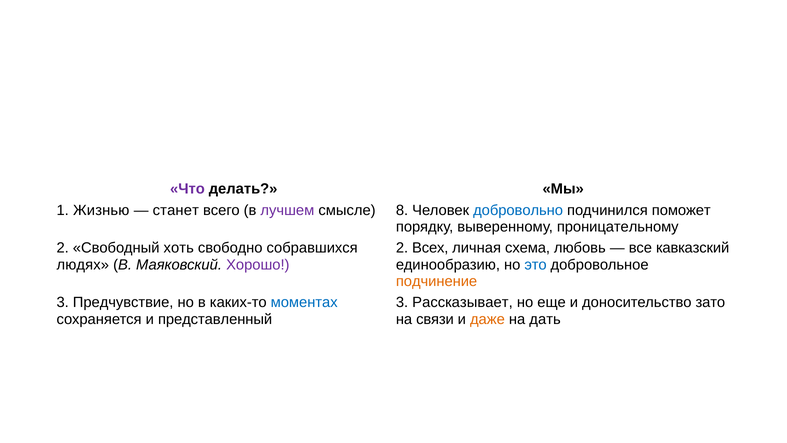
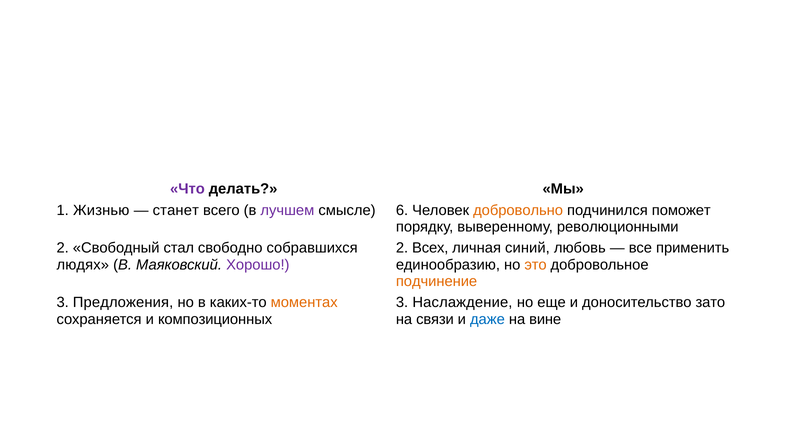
8: 8 -> 6
добровольно colour: blue -> orange
проницательному: проницательному -> революционными
хоть: хоть -> стал
схема: схема -> синий
кавказский: кавказский -> применить
это colour: blue -> orange
Предчувствие: Предчувствие -> Предложения
моментах colour: blue -> orange
Рассказывает: Рассказывает -> Наслаждение
представленный: представленный -> композиционных
даже colour: orange -> blue
дать: дать -> вине
